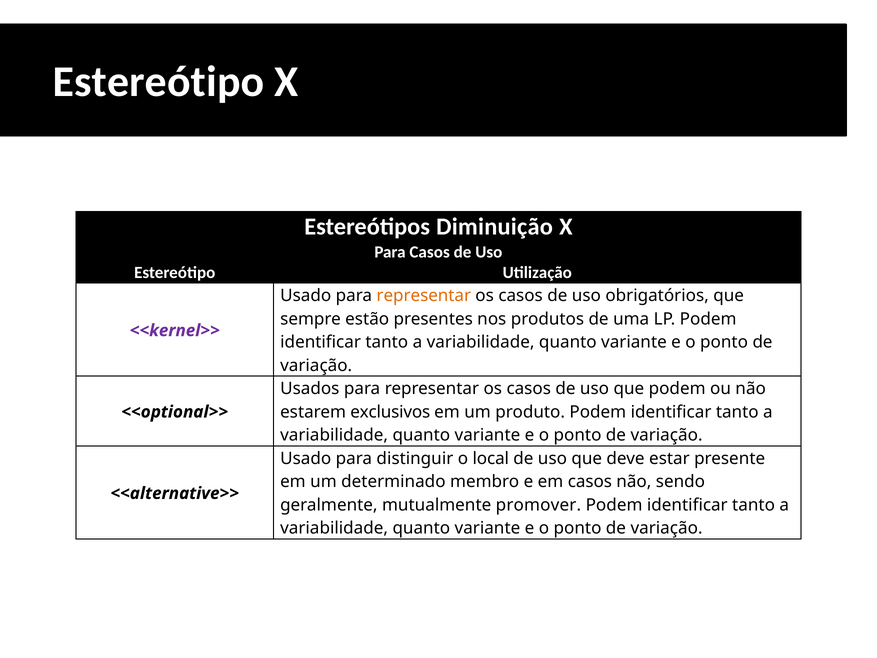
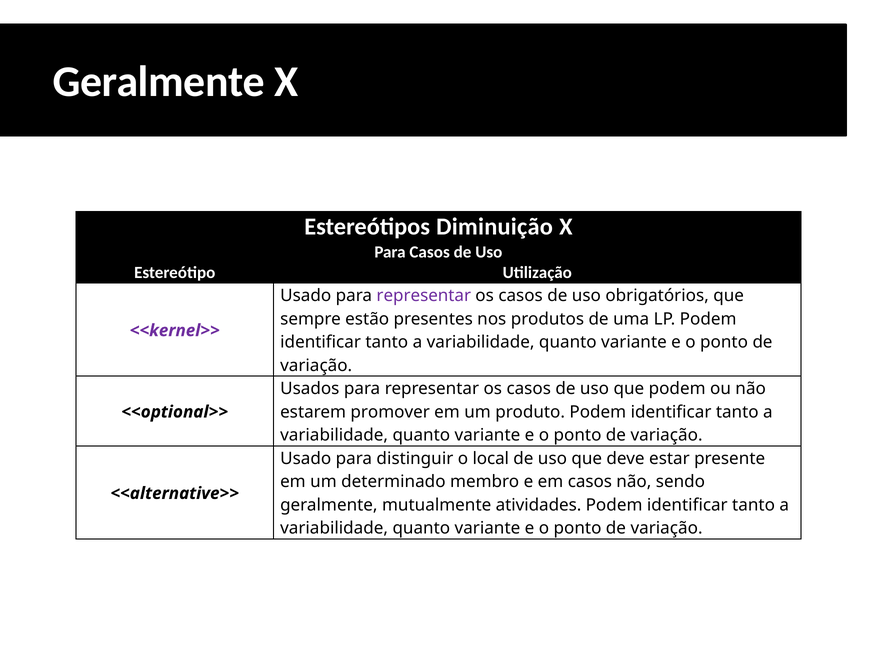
Estereótipo at (158, 82): Estereótipo -> Geralmente
representar at (424, 296) colour: orange -> purple
exclusivos: exclusivos -> promover
promover: promover -> atividades
